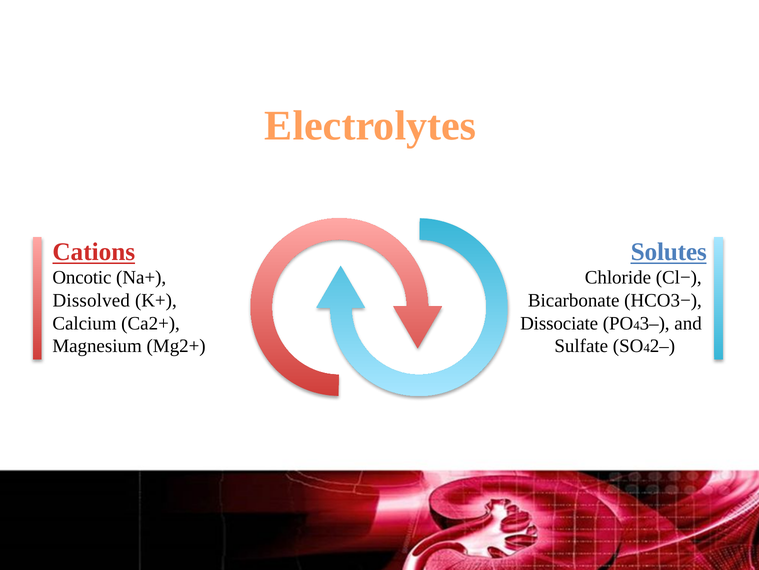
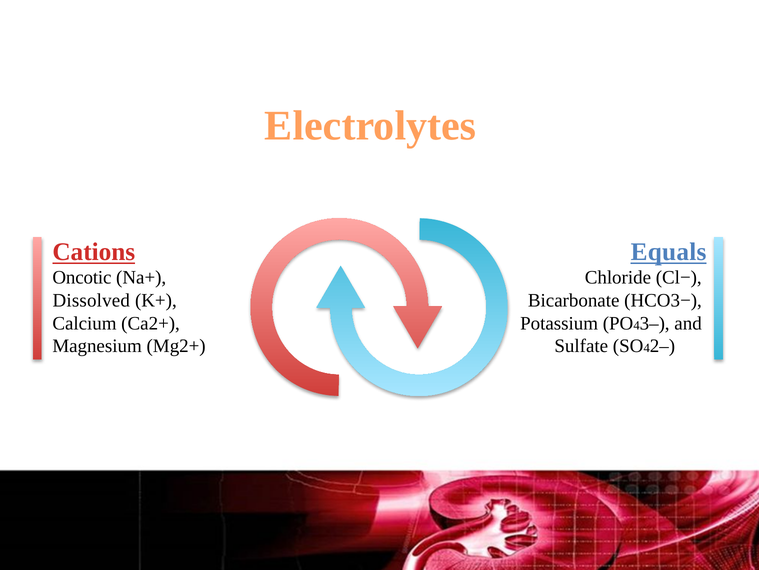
Solutes: Solutes -> Equals
Dissociate: Dissociate -> Potassium
